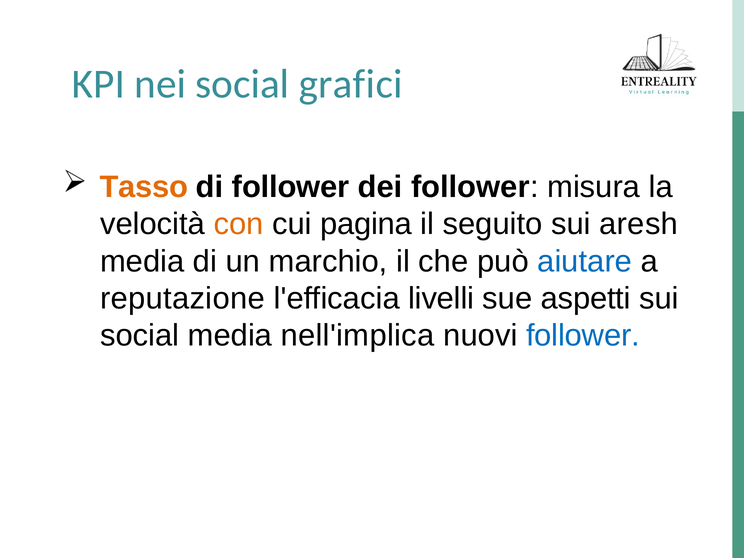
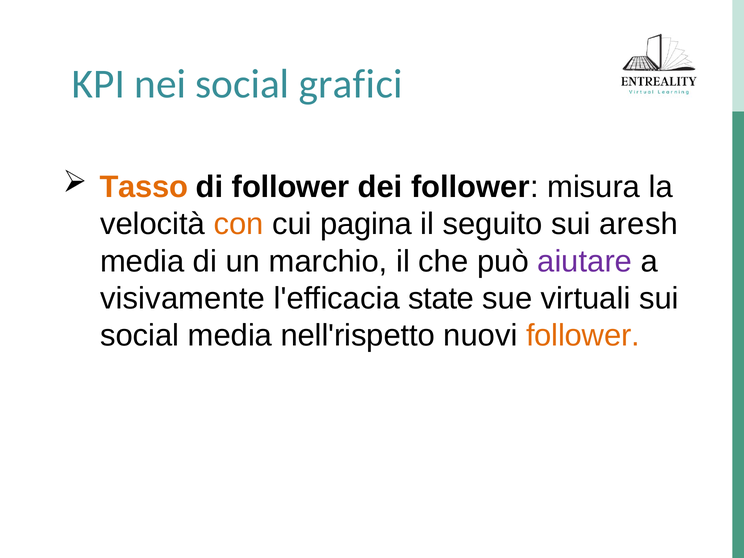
aiutare colour: blue -> purple
reputazione: reputazione -> visivamente
livelli: livelli -> state
aspetti: aspetti -> virtuali
nell'implica: nell'implica -> nell'rispetto
follower at (583, 336) colour: blue -> orange
